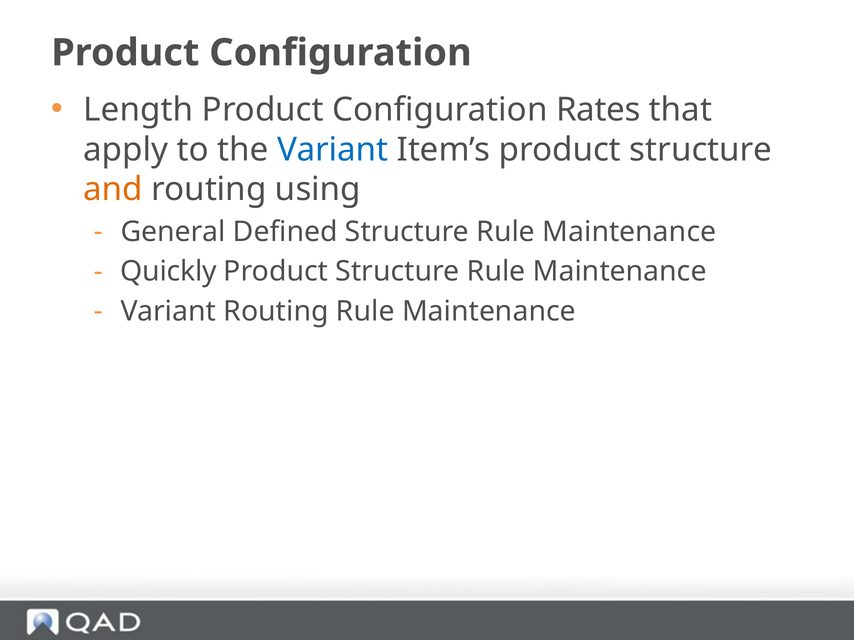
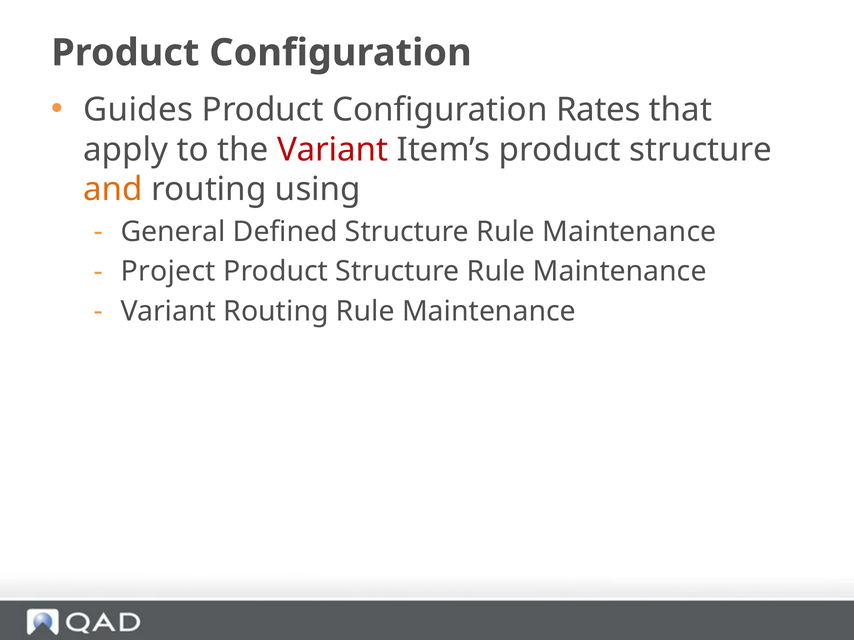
Length: Length -> Guides
Variant at (333, 150) colour: blue -> red
Quickly: Quickly -> Project
